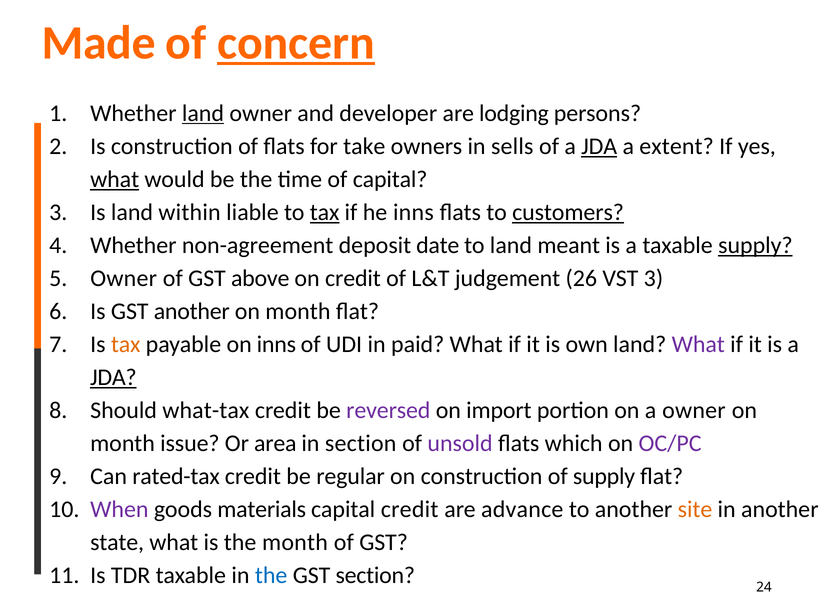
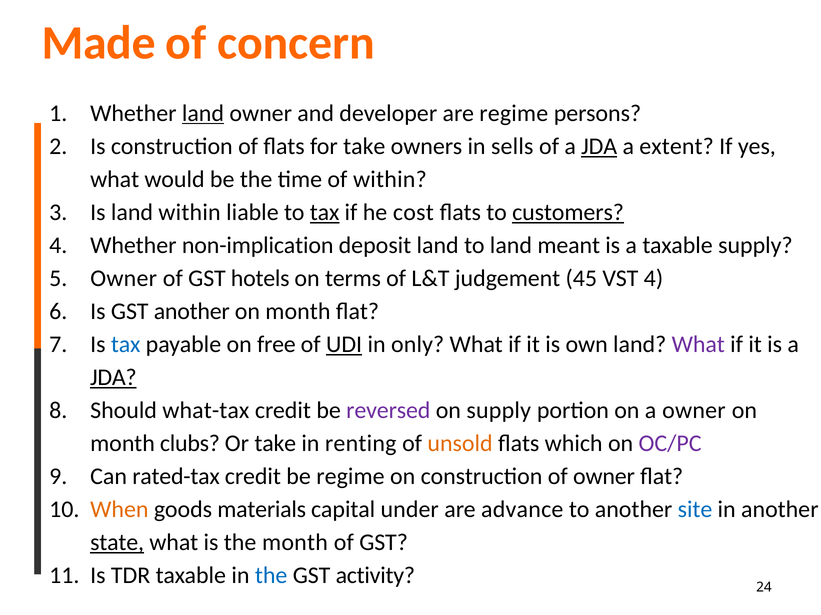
concern underline: present -> none
are lodging: lodging -> regime
what at (115, 180) underline: present -> none
of capital: capital -> within
he inns: inns -> cost
non-agreement: non-agreement -> non-implication
deposit date: date -> land
supply at (755, 246) underline: present -> none
above: above -> hotels
on credit: credit -> terms
26: 26 -> 45
VST 3: 3 -> 4
tax at (126, 345) colour: orange -> blue
on inns: inns -> free
UDI underline: none -> present
paid: paid -> only
on import: import -> supply
issue: issue -> clubs
Or area: area -> take
in section: section -> renting
unsold colour: purple -> orange
be regular: regular -> regime
of supply: supply -> owner
When colour: purple -> orange
capital credit: credit -> under
site colour: orange -> blue
state underline: none -> present
GST section: section -> activity
